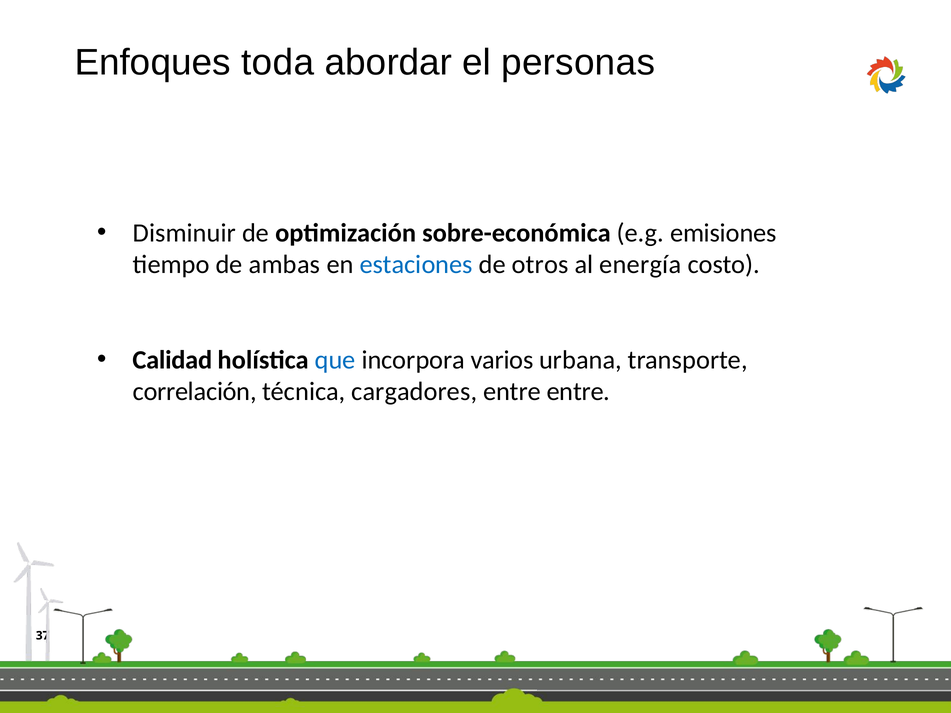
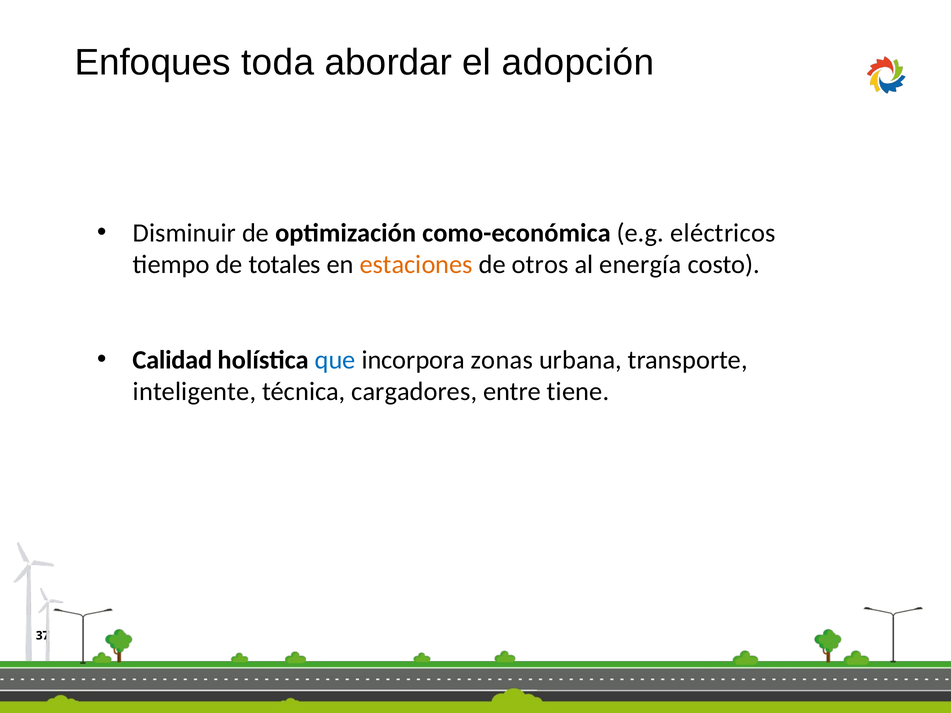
personas: personas -> adopción
sobre-económica: sobre-económica -> como-económica
emisiones: emisiones -> eléctricos
ambas: ambas -> totales
estaciones colour: blue -> orange
varios: varios -> zonas
correlación: correlación -> inteligente
entre entre: entre -> tiene
